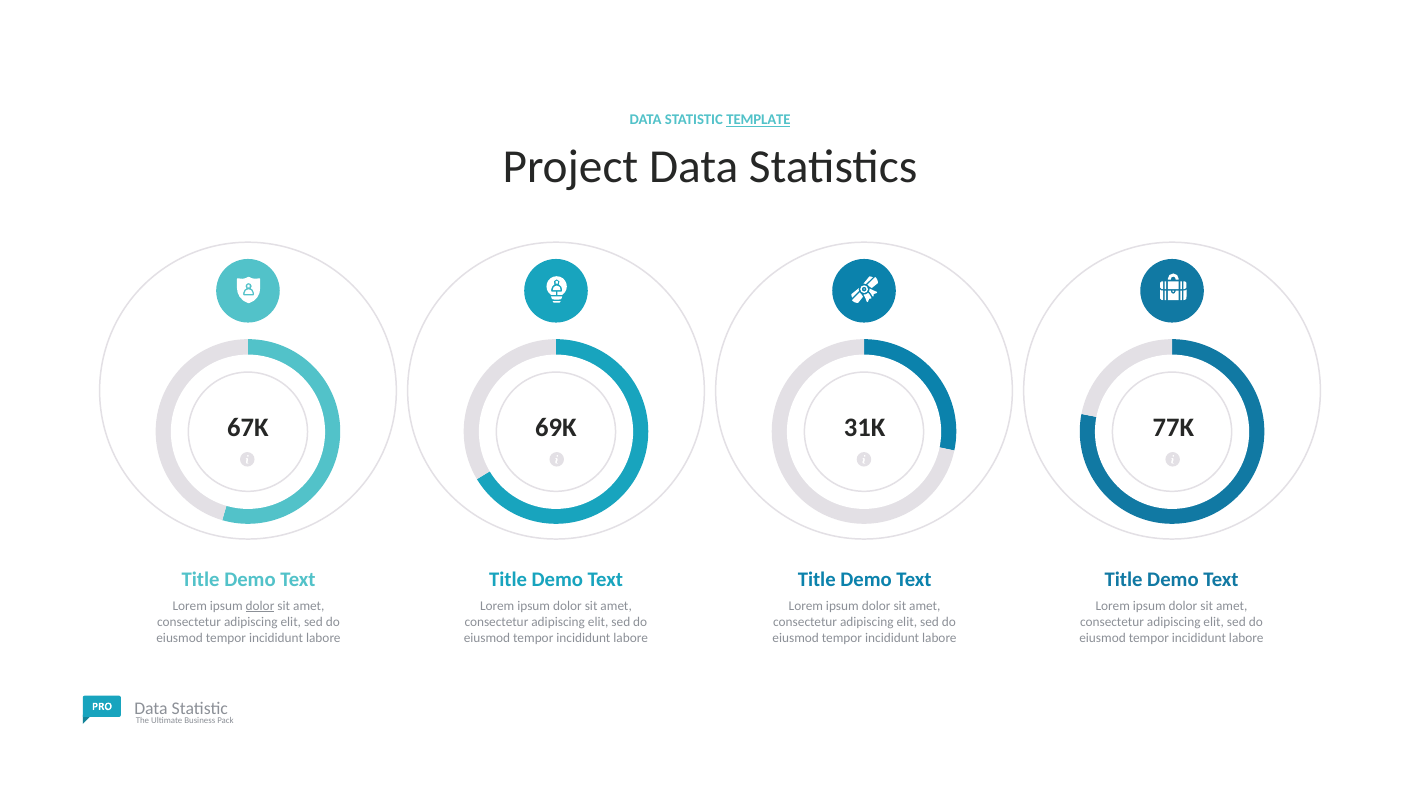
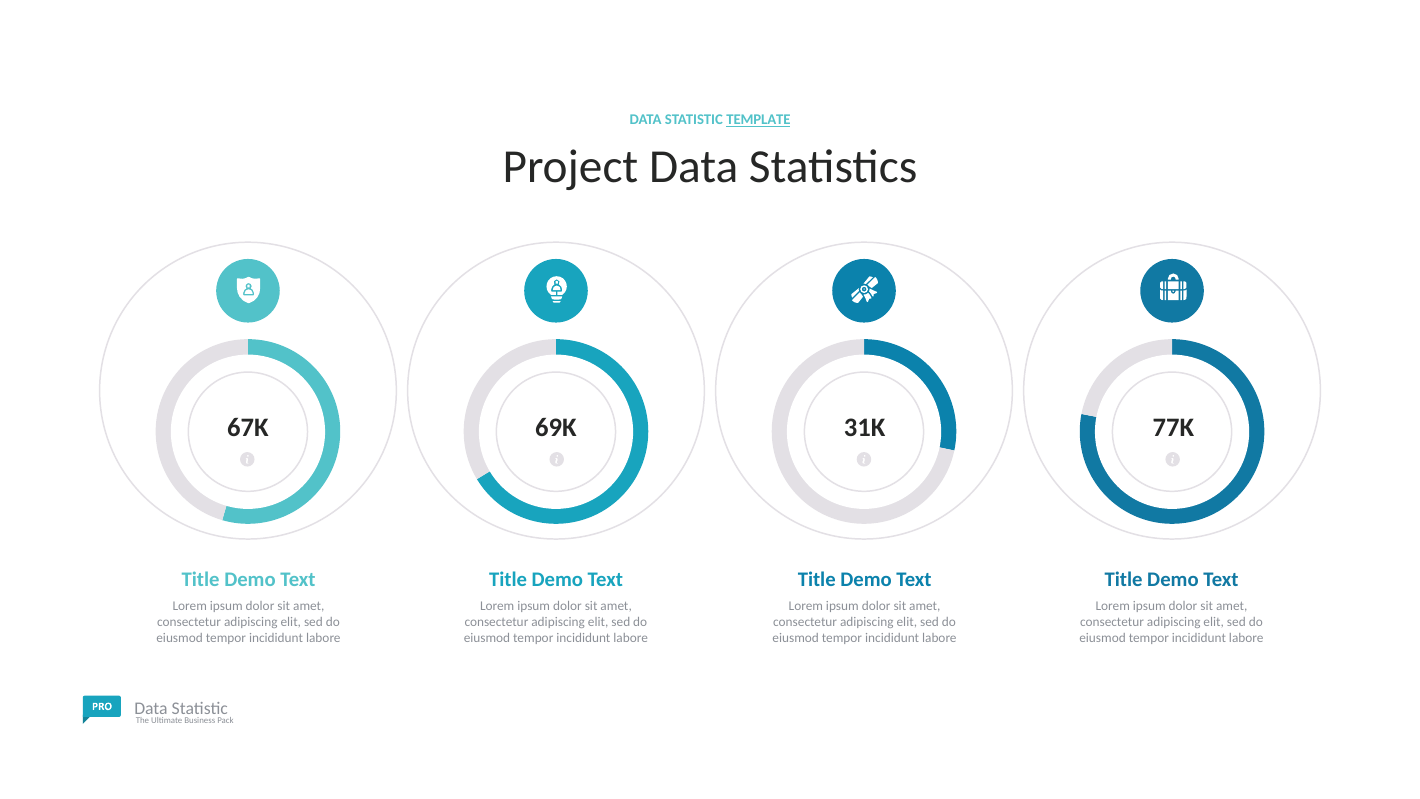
dolor at (260, 606) underline: present -> none
